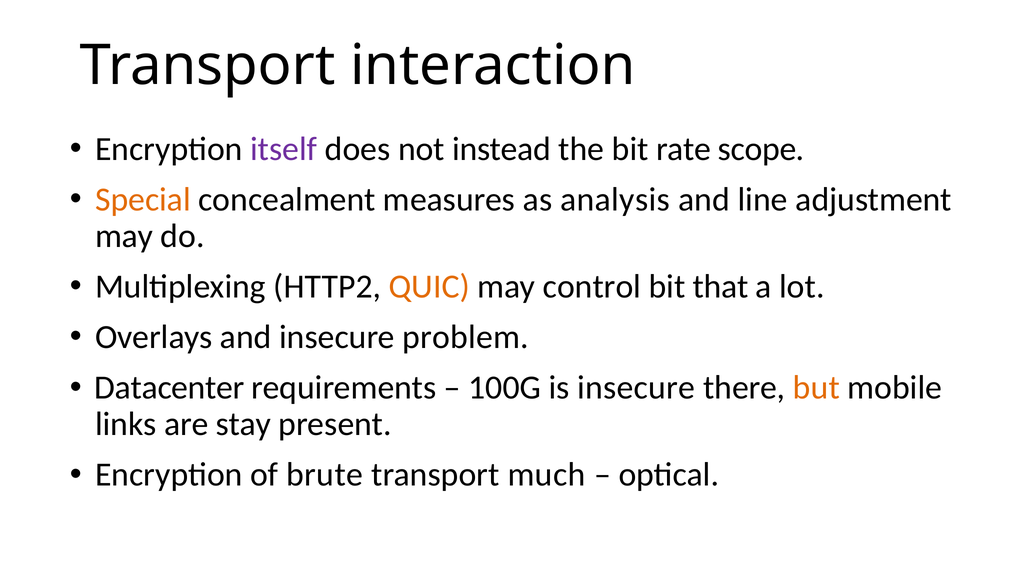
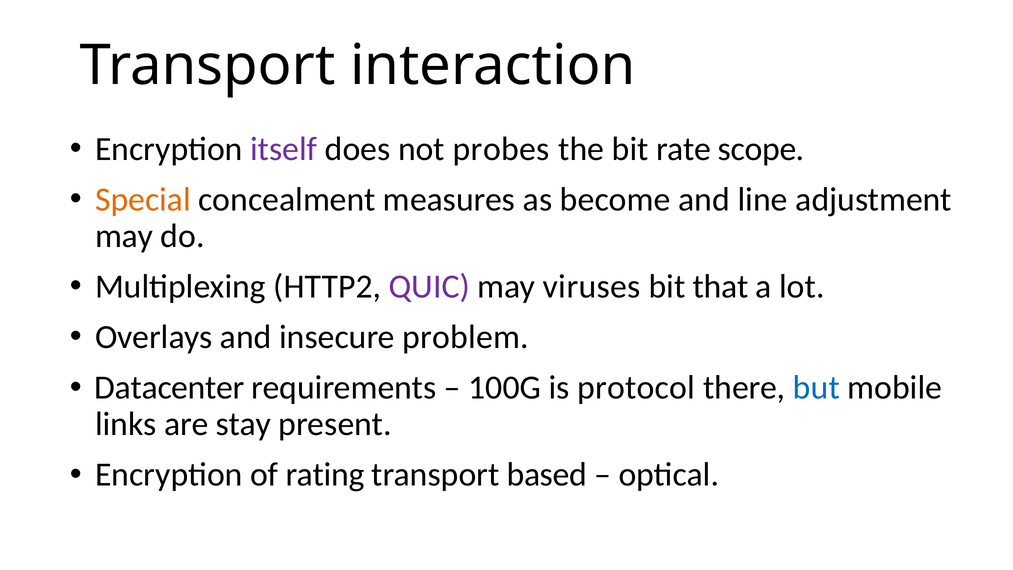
instead: instead -> probes
analysis: analysis -> become
QUIC colour: orange -> purple
control: control -> viruses
is insecure: insecure -> protocol
but colour: orange -> blue
brute: brute -> rating
much: much -> based
